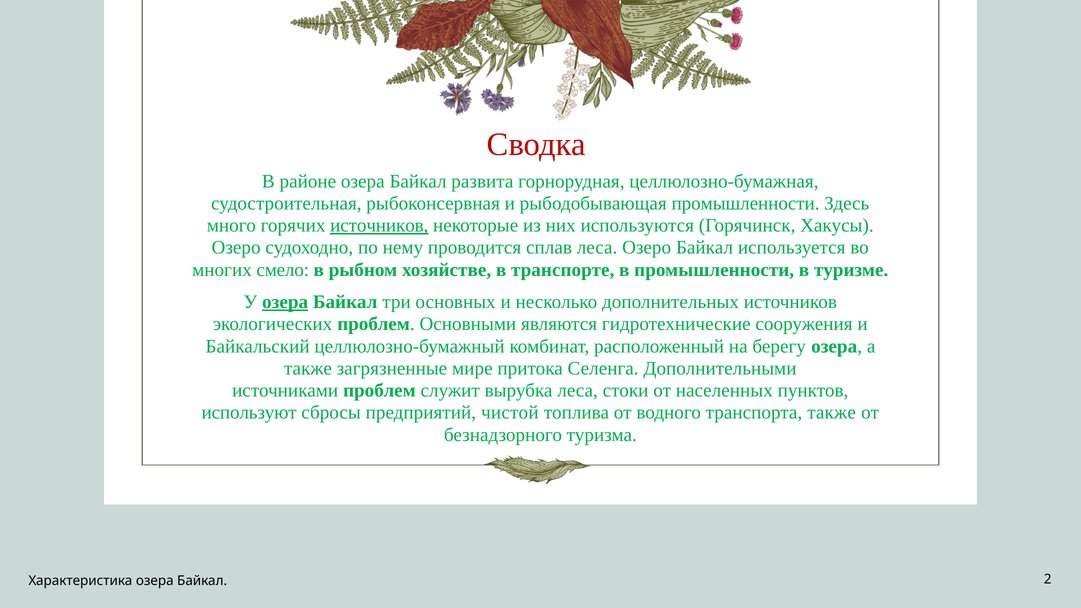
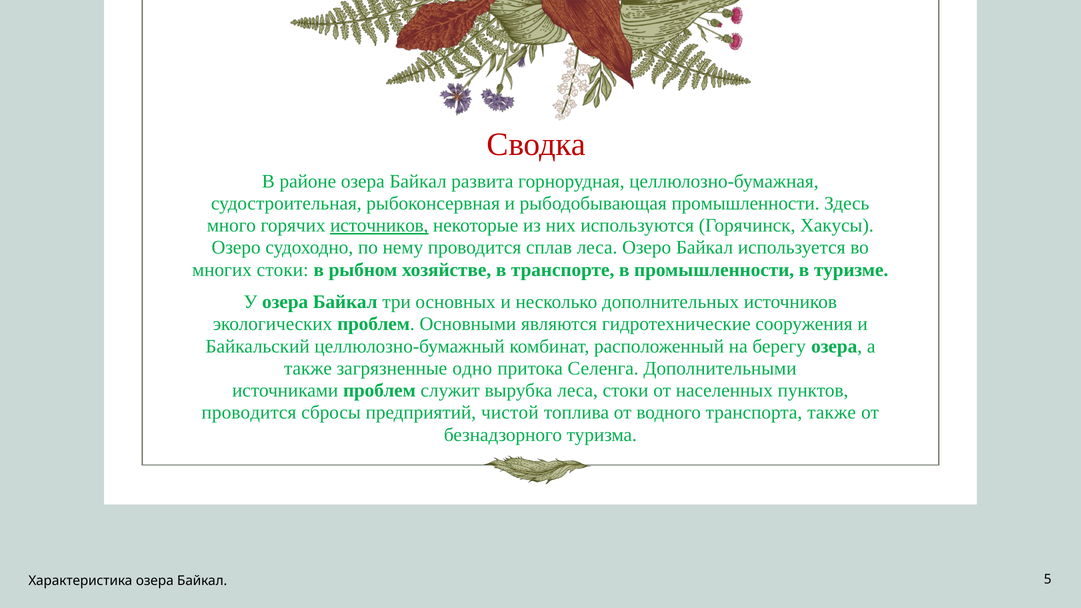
многих смело: смело -> стоки
озера at (285, 302) underline: present -> none
мире: мире -> одно
используют at (249, 413): используют -> проводится
2: 2 -> 5
